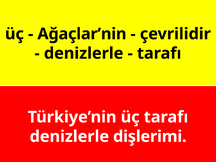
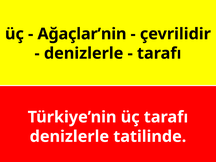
dişlerimi: dişlerimi -> tatilinde
